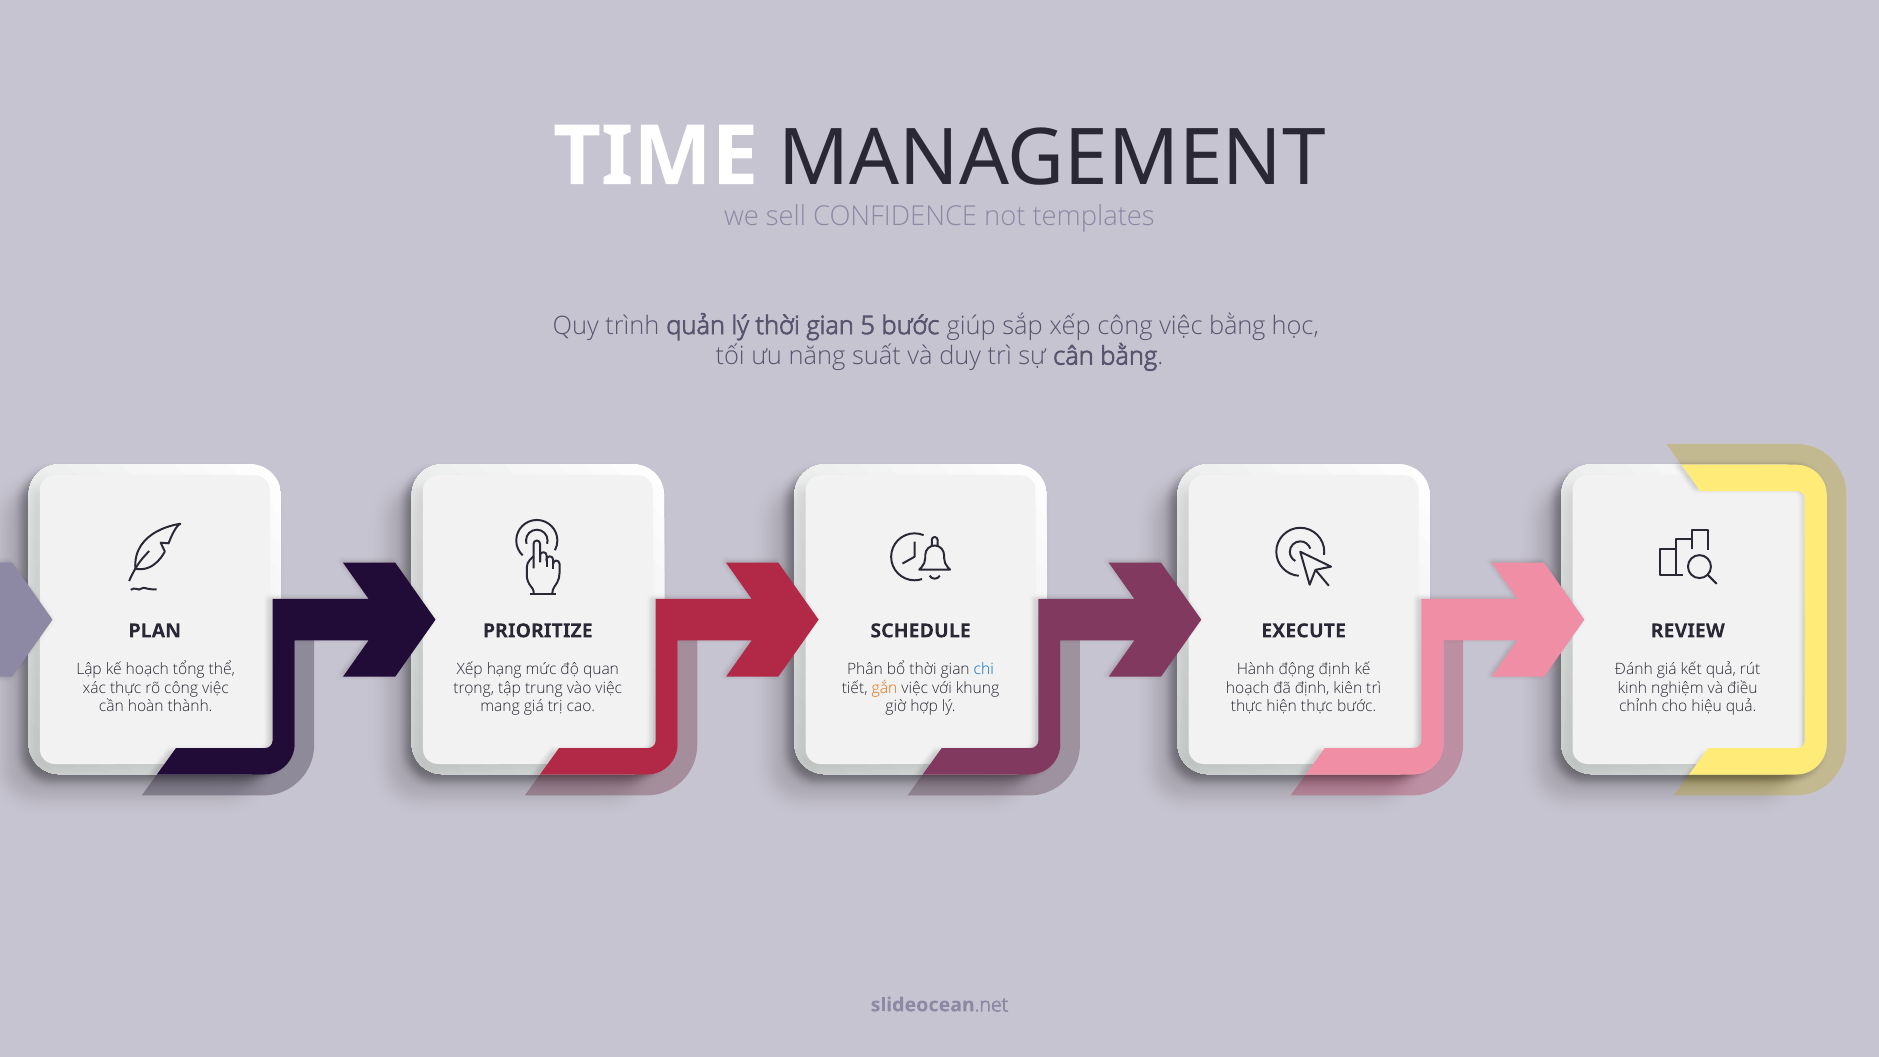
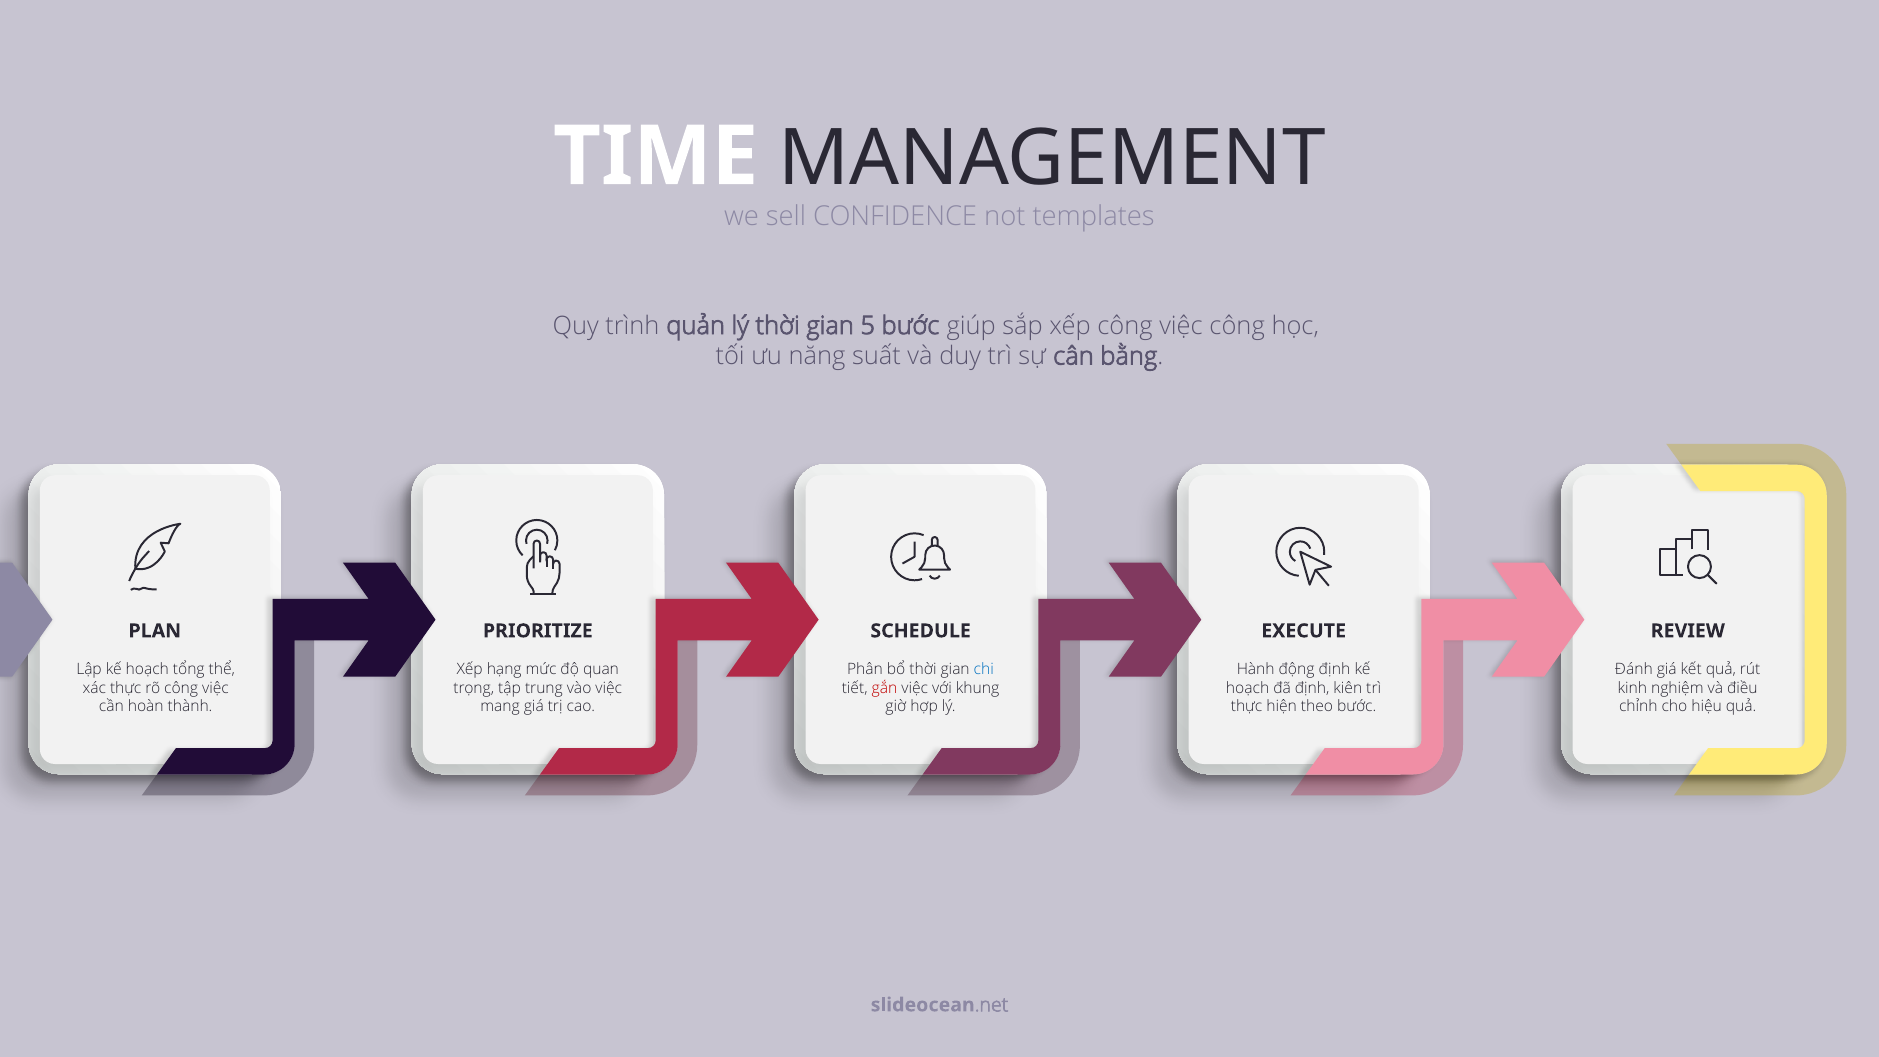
việc bằng: bằng -> công
gắn colour: orange -> red
hiện thực: thực -> theo
